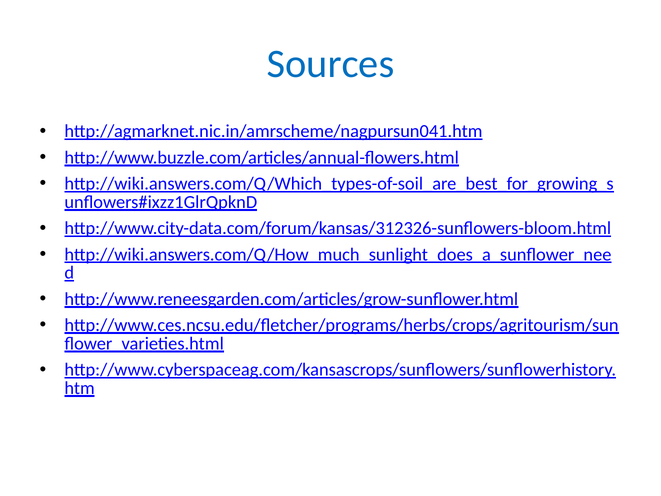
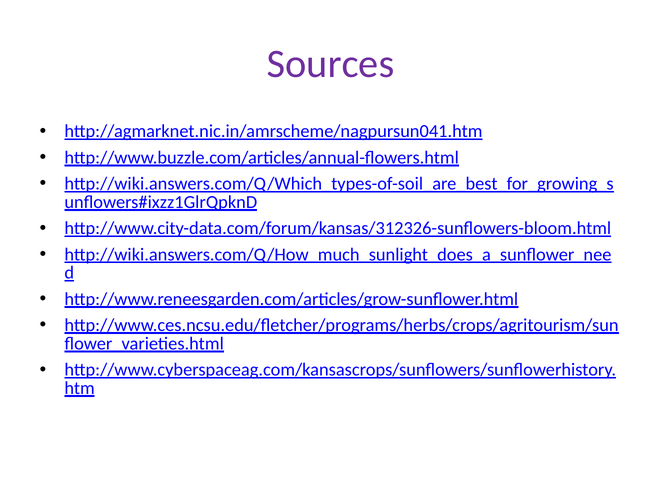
Sources colour: blue -> purple
